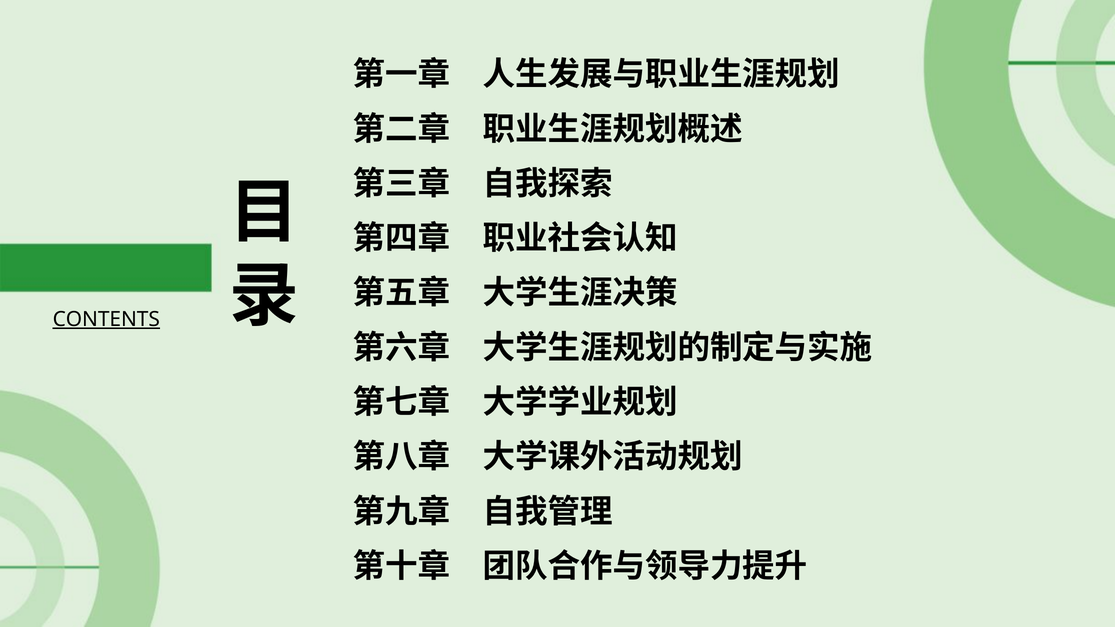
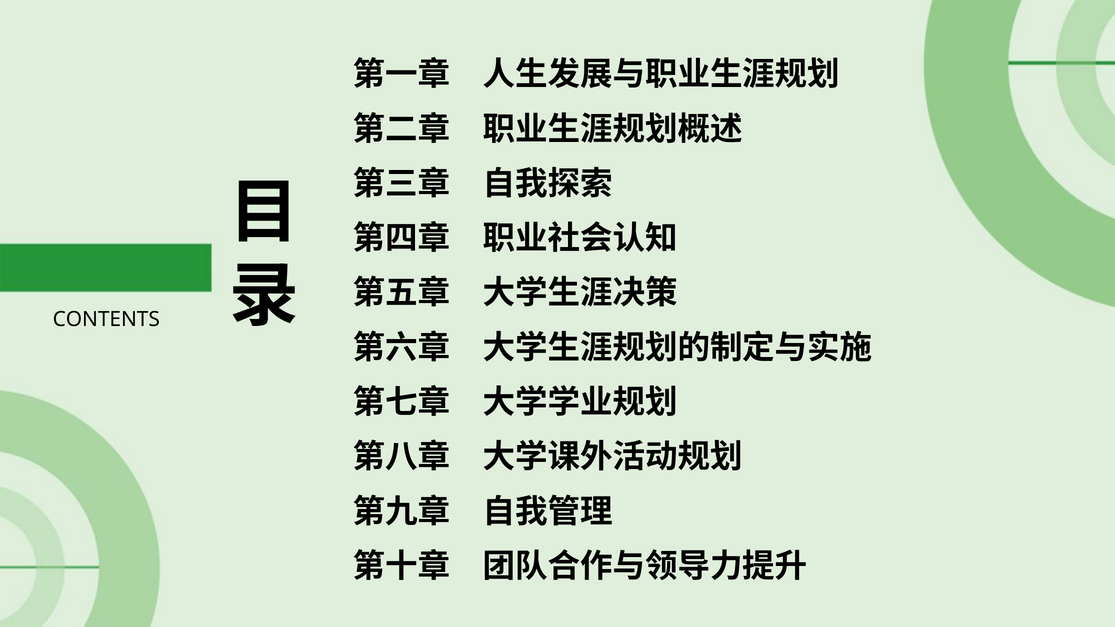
CONTENTS underline: present -> none
